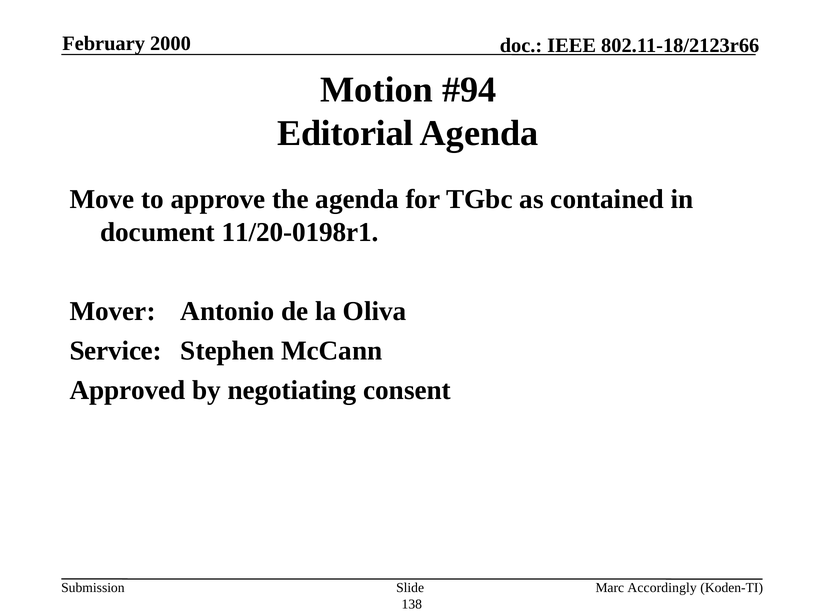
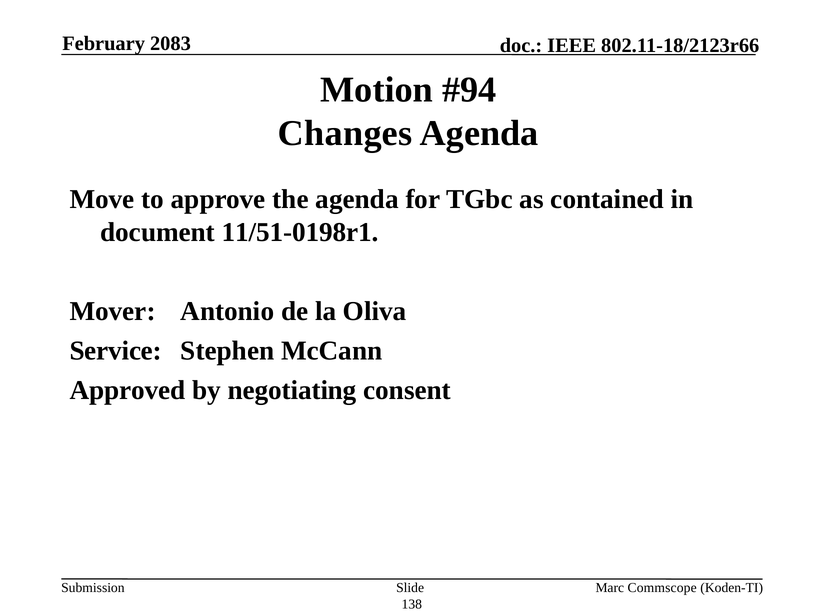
2000: 2000 -> 2083
Editorial: Editorial -> Changes
11/20-0198r1: 11/20-0198r1 -> 11/51-0198r1
Accordingly: Accordingly -> Commscope
